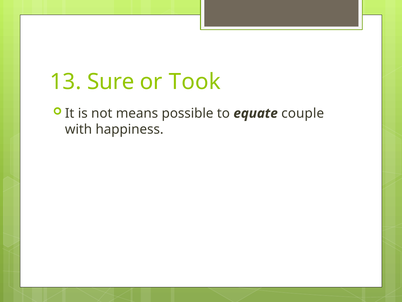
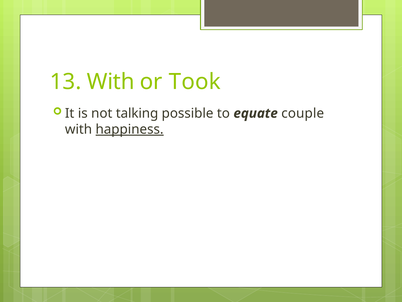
13 Sure: Sure -> With
means: means -> talking
happiness underline: none -> present
